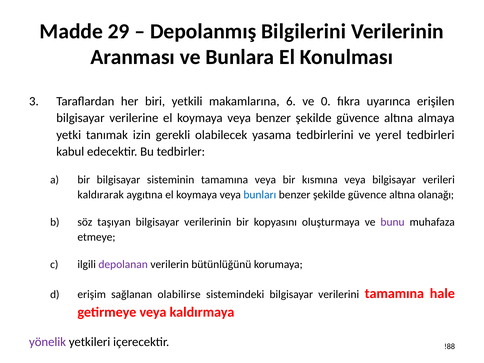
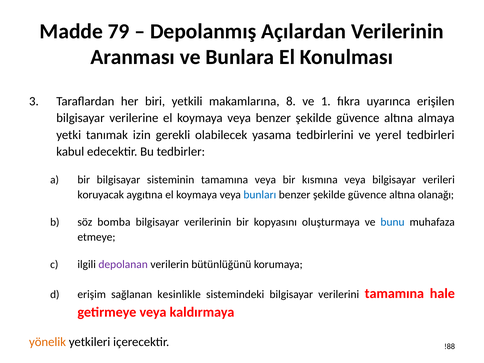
29: 29 -> 79
Bilgilerini: Bilgilerini -> Açılardan
6: 6 -> 8
0: 0 -> 1
kaldırarak: kaldırarak -> koruyacak
taşıyan: taşıyan -> bomba
bunu colour: purple -> blue
olabilirse: olabilirse -> kesinlikle
yönelik colour: purple -> orange
